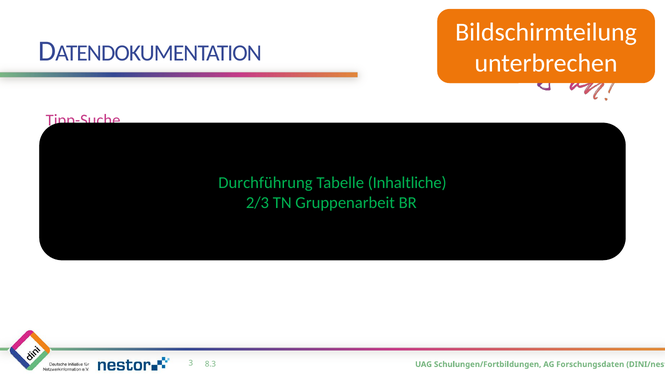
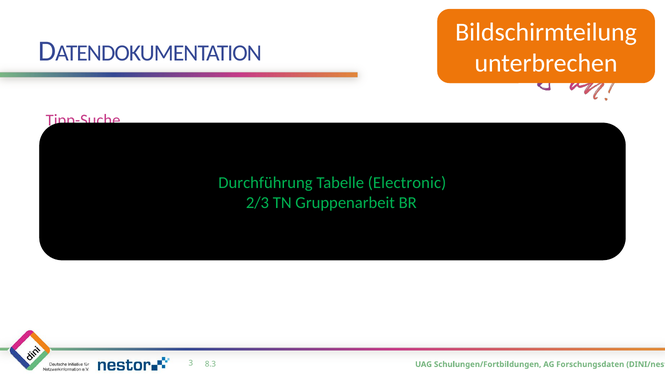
Inhaltliche: Inhaltliche -> Electronic
